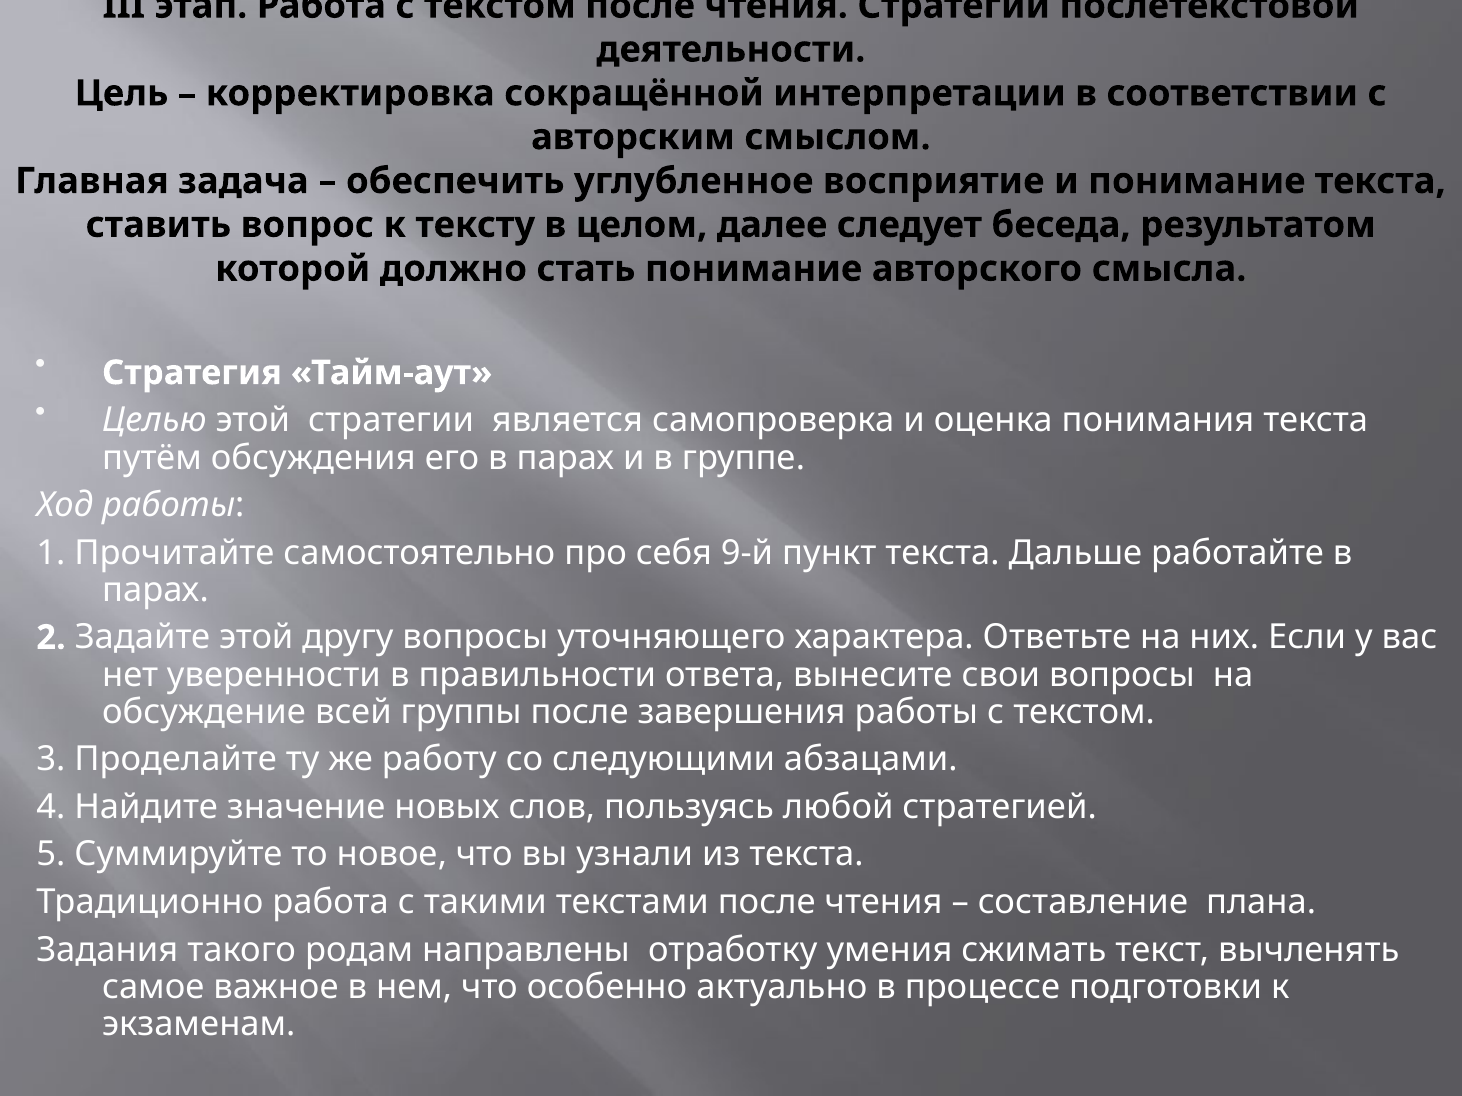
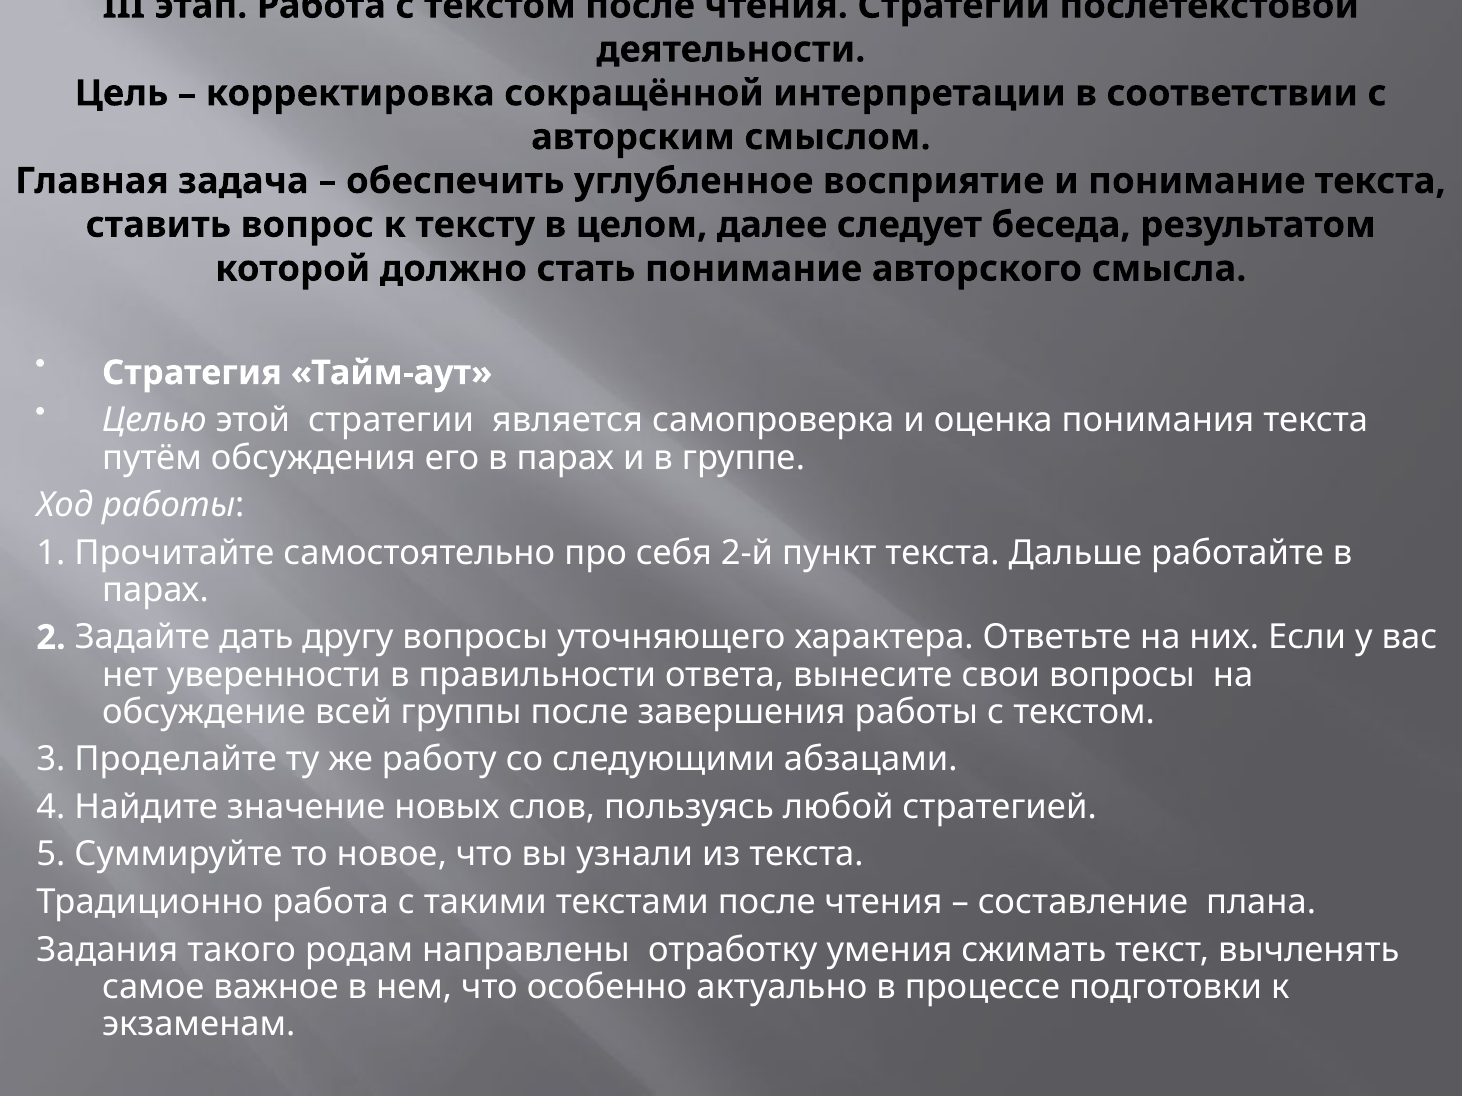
9-й: 9-й -> 2-й
Задайте этой: этой -> дать
